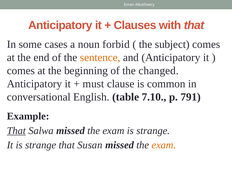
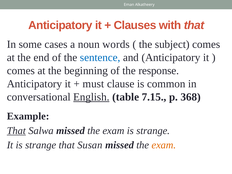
forbid: forbid -> words
sentence colour: orange -> blue
changed: changed -> response
English underline: none -> present
7.10: 7.10 -> 7.15
791: 791 -> 368
